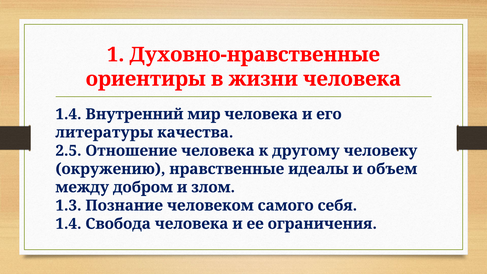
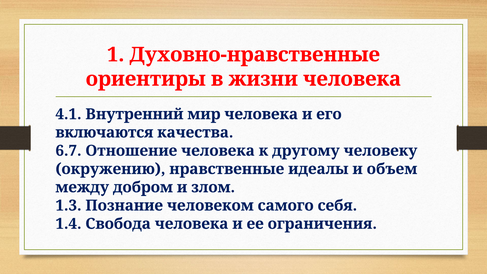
1.4 at (68, 114): 1.4 -> 4.1
литературы: литературы -> включаются
2.5: 2.5 -> 6.7
